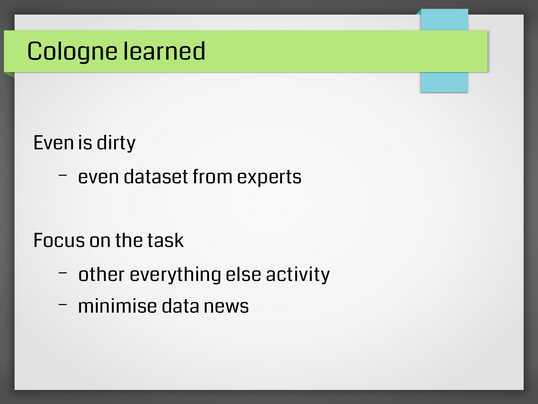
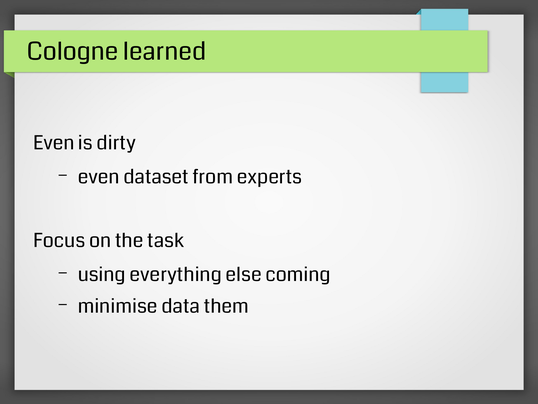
other: other -> using
activity: activity -> coming
news: news -> them
